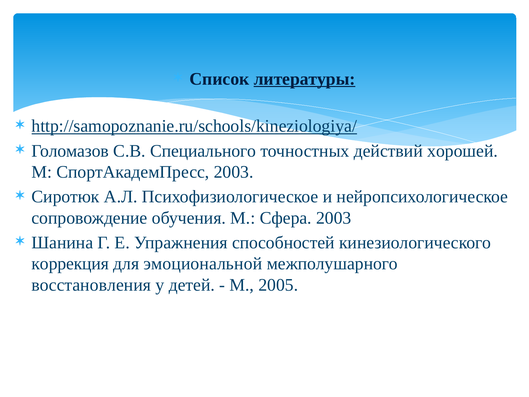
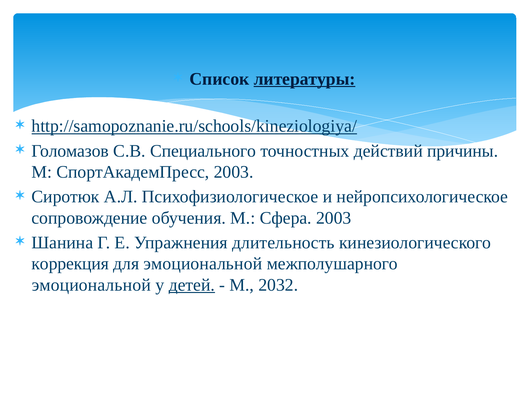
хорошей: хорошей -> причины
способностей: способностей -> длительность
восстановления at (91, 285): восстановления -> эмоциональной
детей underline: none -> present
2005: 2005 -> 2032
